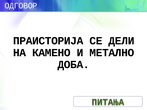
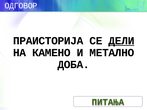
ДЕЛИ underline: none -> present
